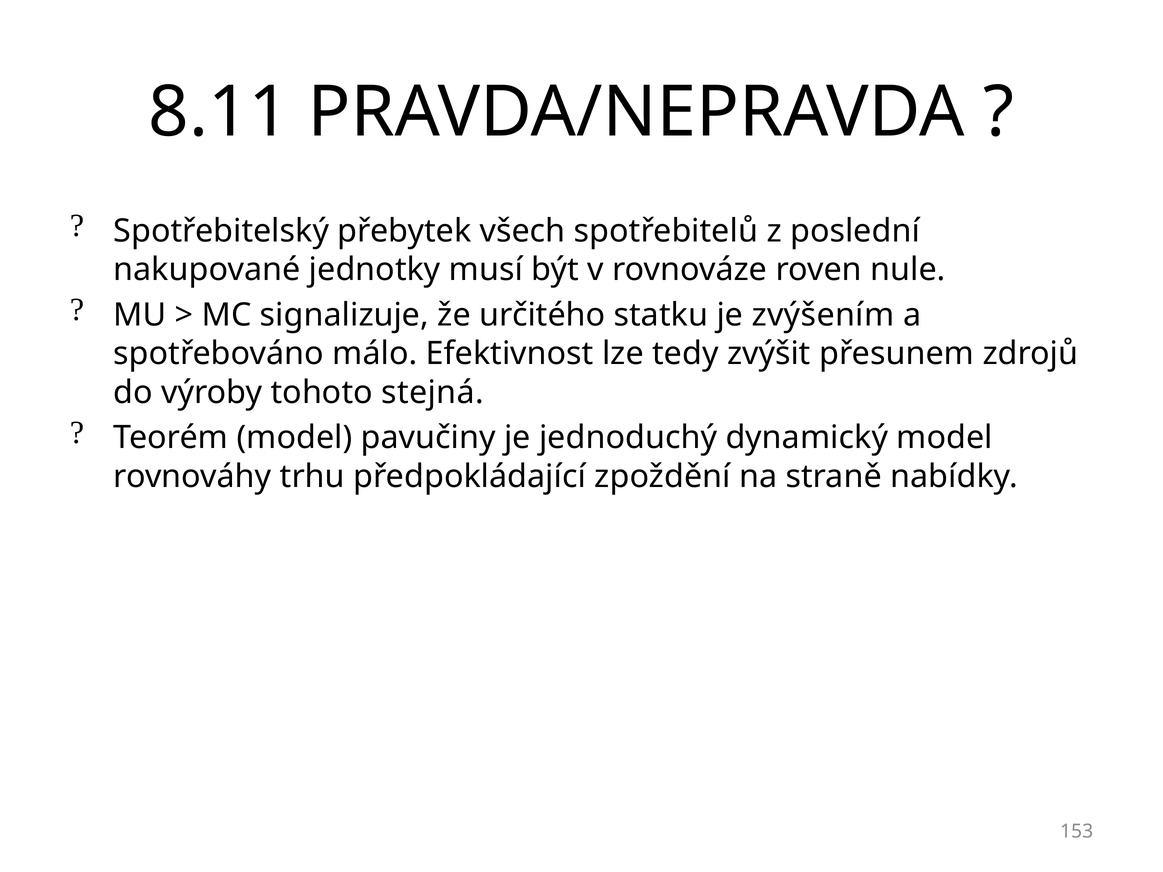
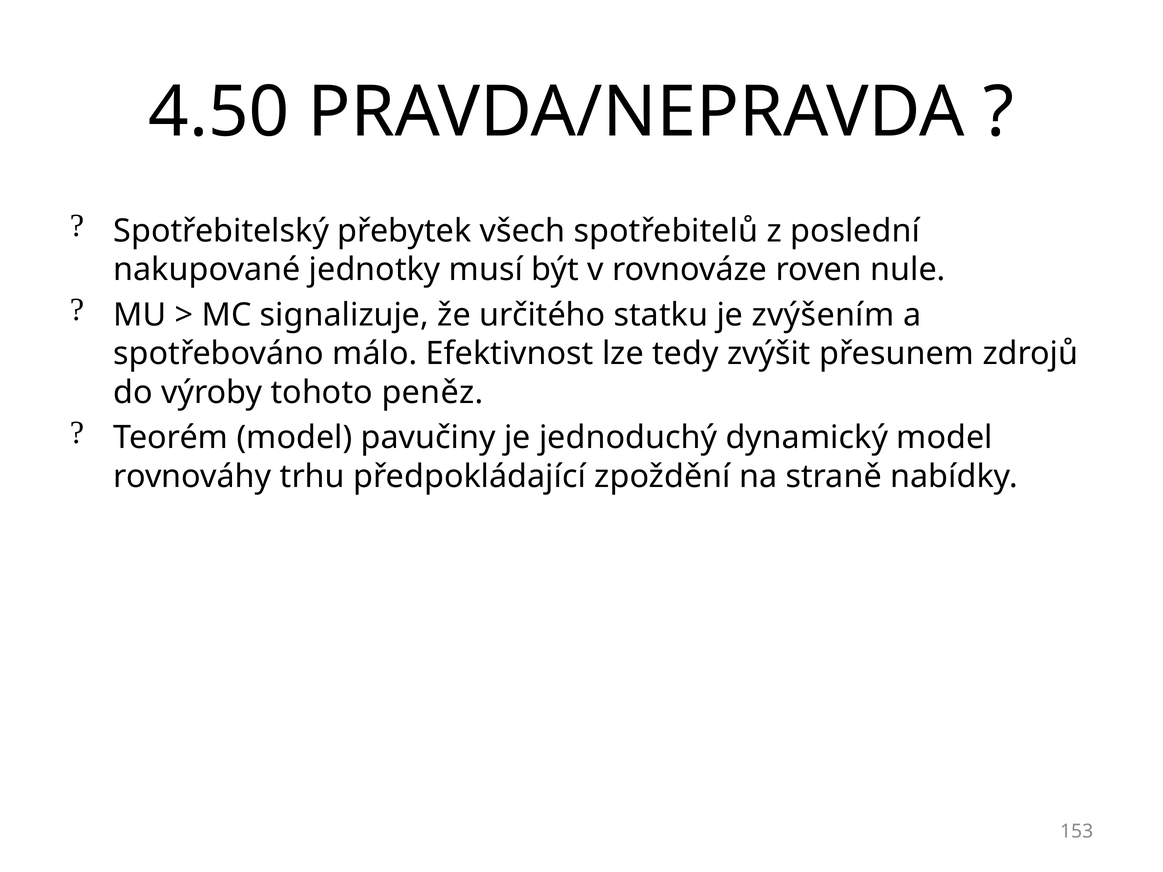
8.11: 8.11 -> 4.50
stejná: stejná -> peněz
